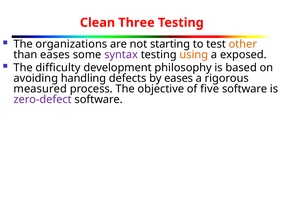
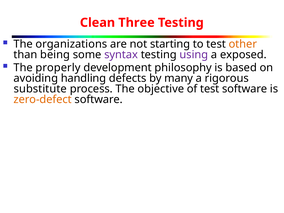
than eases: eases -> being
using colour: orange -> purple
difficulty: difficulty -> properly
by eases: eases -> many
measured: measured -> substitute
of five: five -> test
zero-defect colour: purple -> orange
